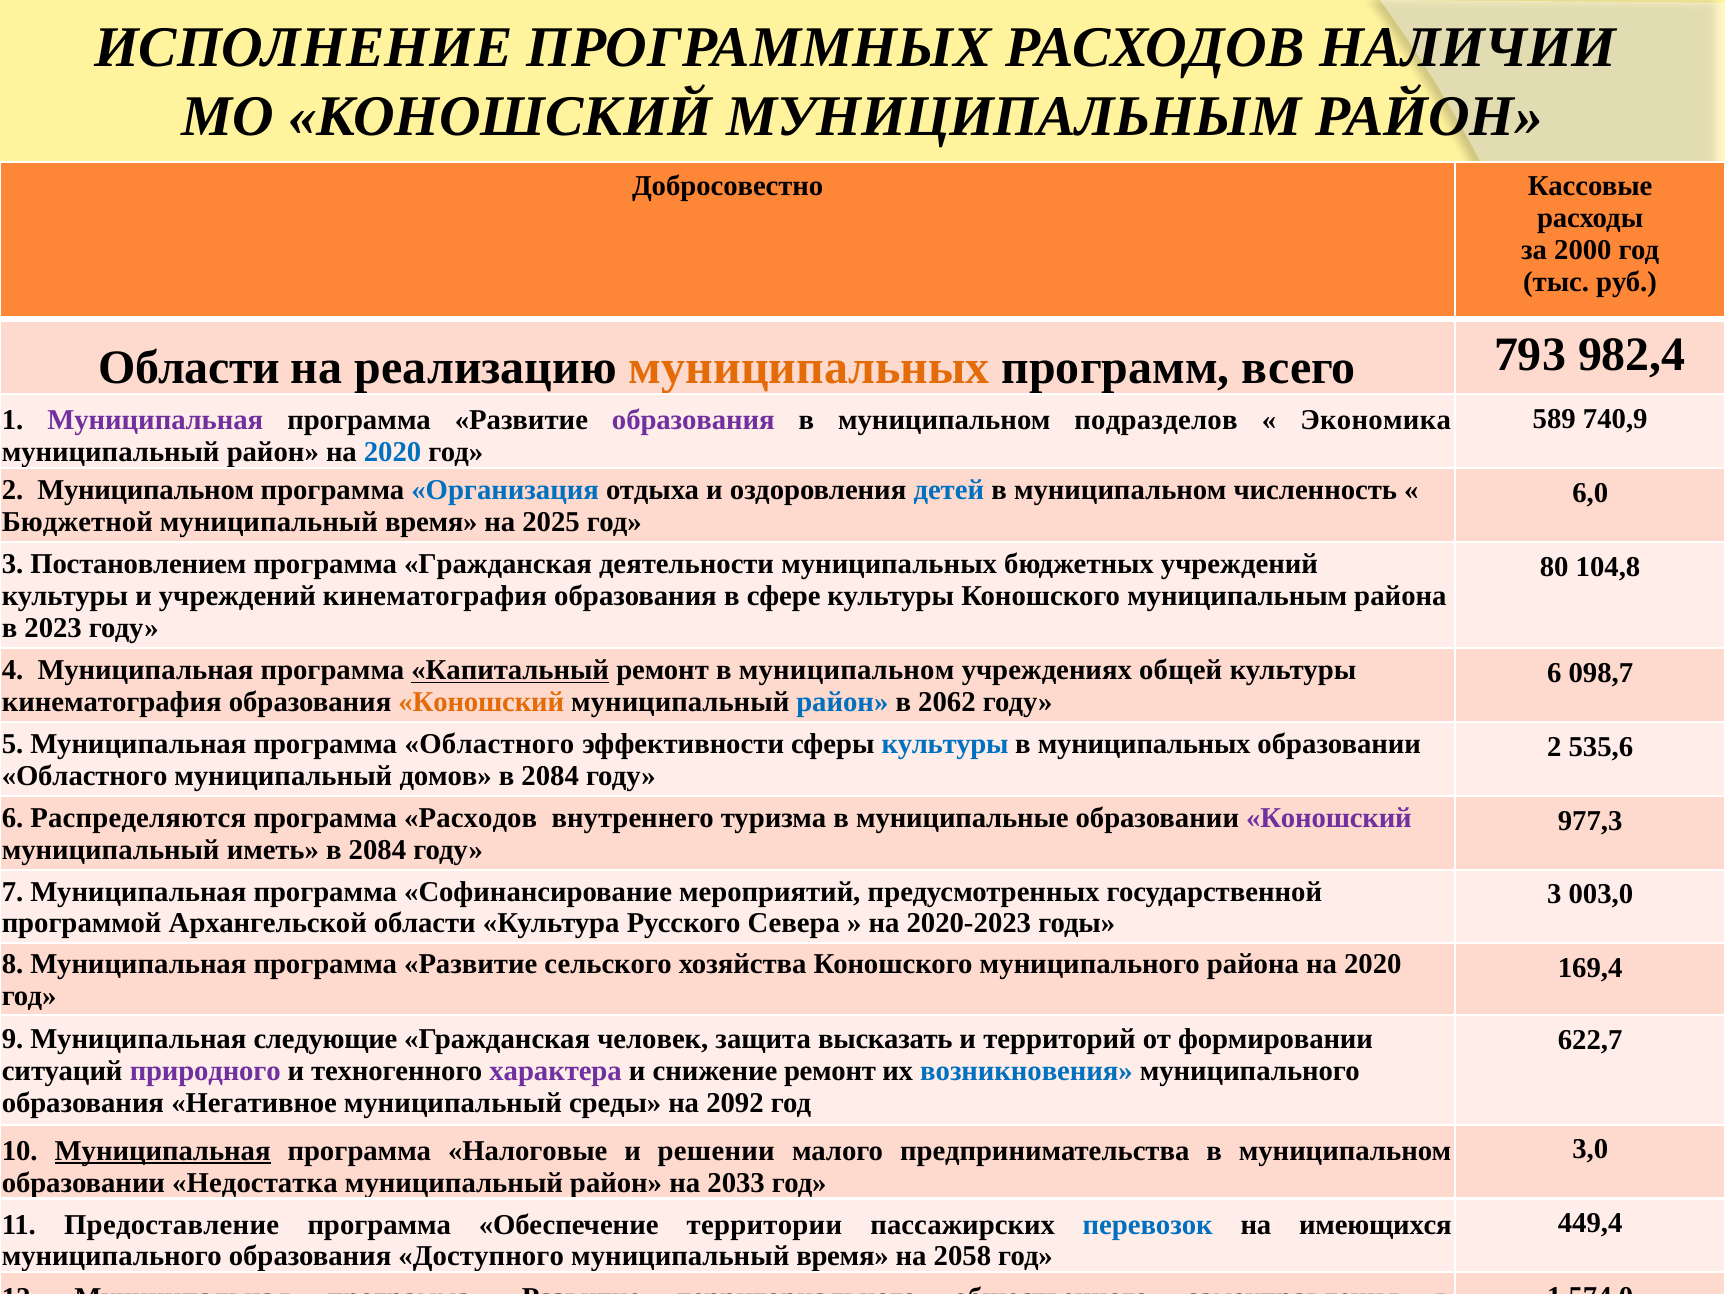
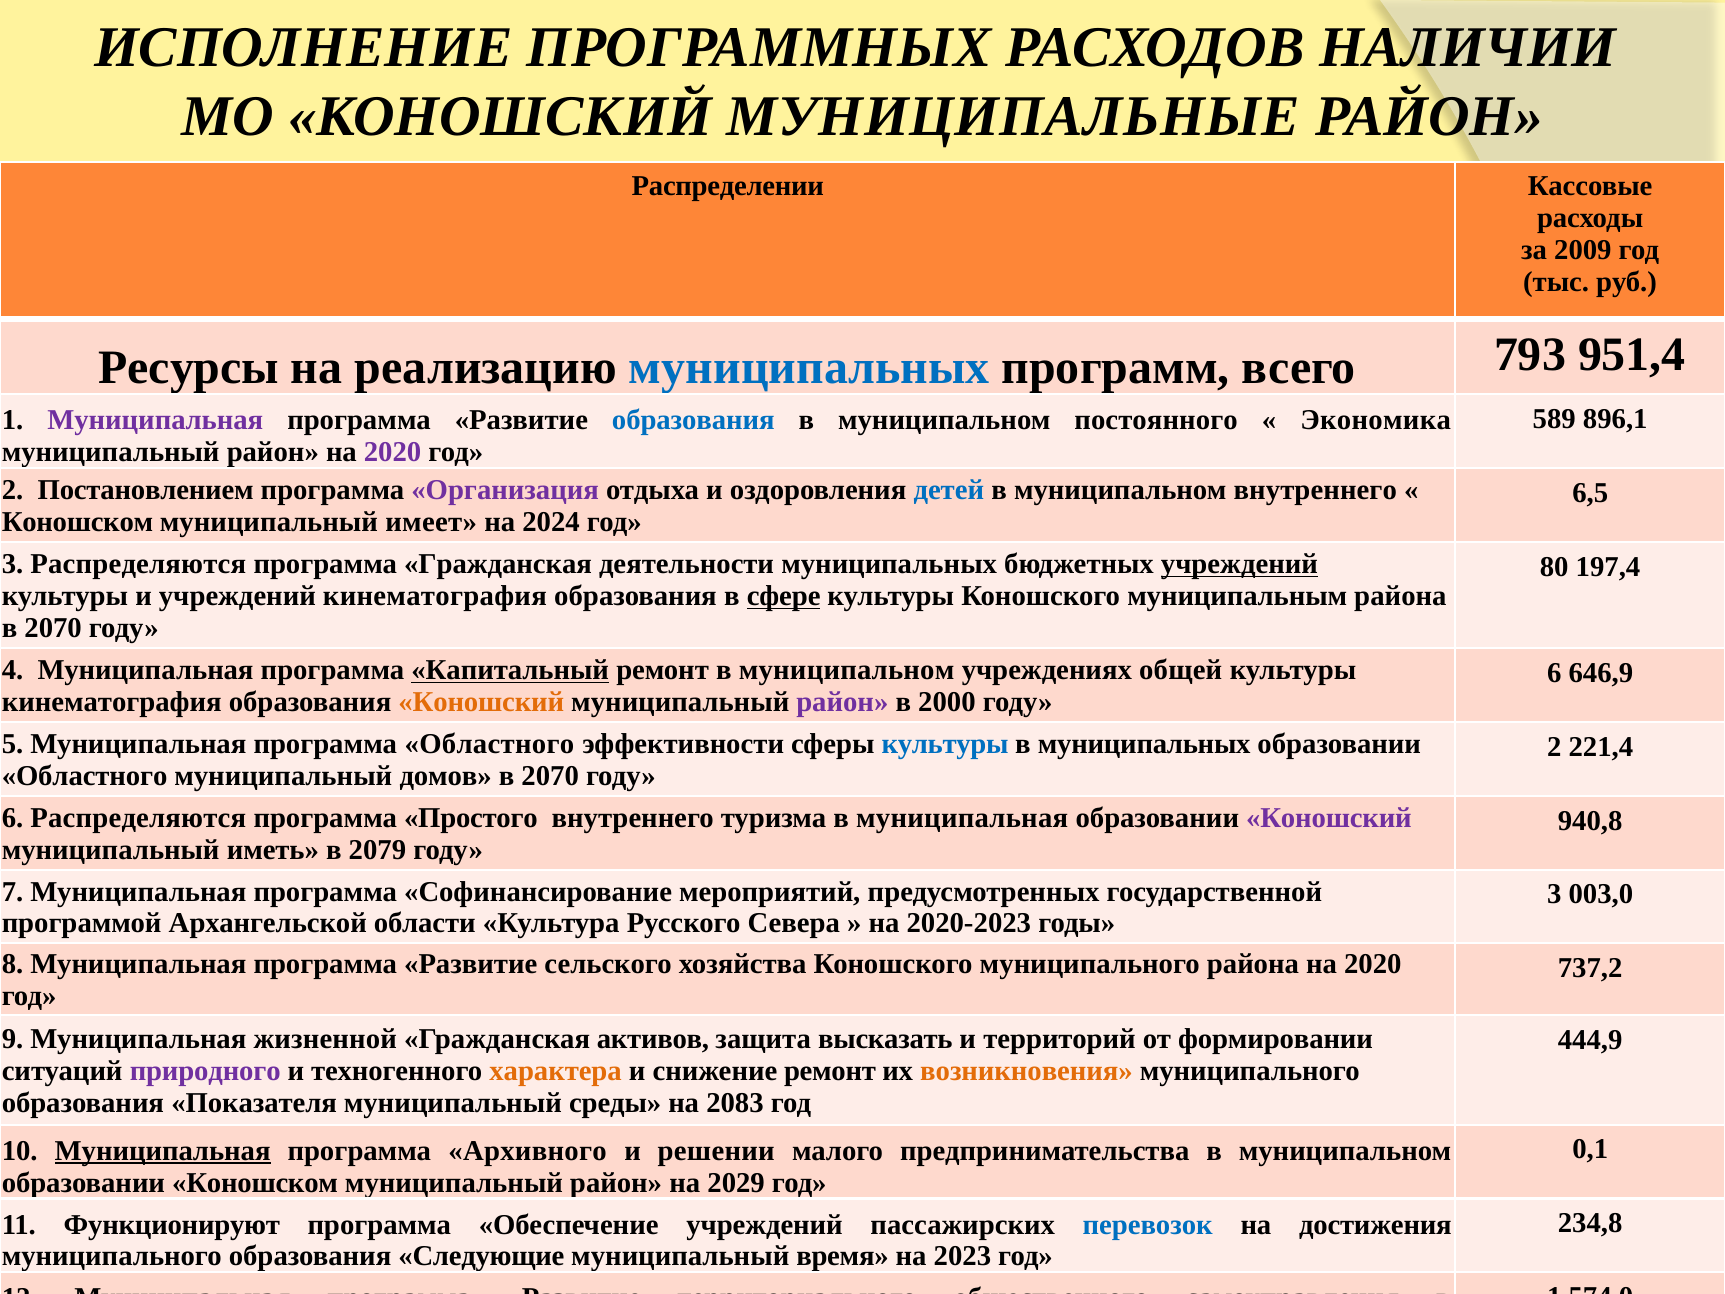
КОНОШСКИЙ МУНИЦИПАЛЬНЫМ: МУНИЦИПАЛЬНЫМ -> МУНИЦИПАЛЬНЫЕ
Добросовестно: Добросовестно -> Распределении
2000: 2000 -> 2009
Области at (189, 368): Области -> Ресурсы
муниципальных at (809, 368) colour: orange -> blue
982,4: 982,4 -> 951,4
740,9: 740,9 -> 896,1
образования at (693, 420) colour: purple -> blue
подразделов: подразделов -> постоянного
2020 at (393, 452) colour: blue -> purple
2 Муниципальном: Муниципальном -> Постановлением
Организация colour: blue -> purple
муниципальном численность: численность -> внутреннего
6,0: 6,0 -> 6,5
Бюджетной at (77, 522): Бюджетной -> Коношском
время at (431, 522): время -> имеет
2025: 2025 -> 2024
3 Постановлением: Постановлением -> Распределяются
учреждений at (1239, 564) underline: none -> present
104,8: 104,8 -> 197,4
сфере underline: none -> present
2023 at (53, 628): 2023 -> 2070
098,7: 098,7 -> 646,9
район at (842, 702) colour: blue -> purple
2062: 2062 -> 2000
535,6: 535,6 -> 221,4
2084 at (550, 776): 2084 -> 2070
программа Расходов: Расходов -> Простого
в муниципальные: муниципальные -> муниципальная
977,3: 977,3 -> 940,8
2084 at (377, 850): 2084 -> 2079
169,4: 169,4 -> 737,2
Муниципальная следующие: следующие -> жизненной
человек: человек -> активов
622,7: 622,7 -> 444,9
характера colour: purple -> orange
возникновения colour: blue -> orange
Негативное: Негативное -> Показателя
2092: 2092 -> 2083
3,0 at (1590, 1149): 3,0 -> 0,1
программа Налоговые: Налоговые -> Архивного
образовании Недостатка: Недостатка -> Коношском
2033: 2033 -> 2029
449,4: 449,4 -> 234,8
11 Предоставление: Предоставление -> Функционируют
Обеспечение территории: территории -> учреждений
имеющихся: имеющихся -> достижения
Доступного: Доступного -> Следующие
2058: 2058 -> 2023
